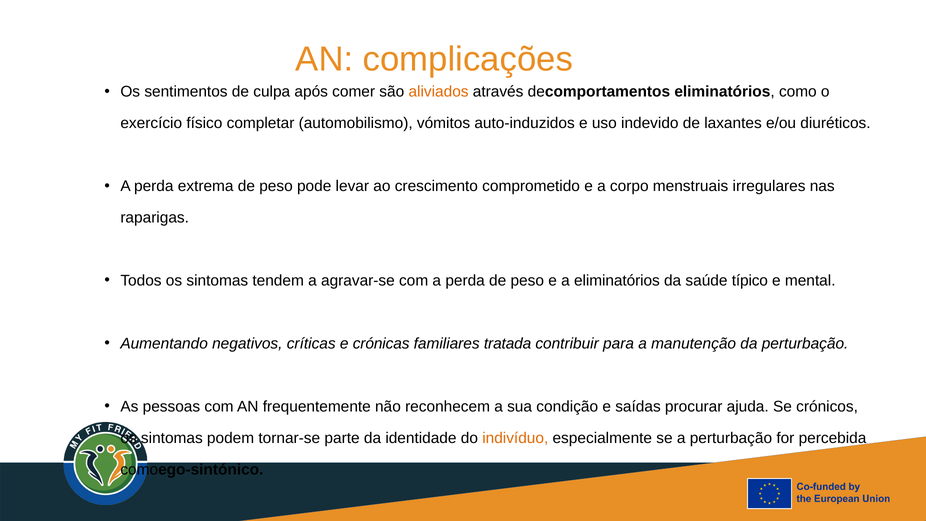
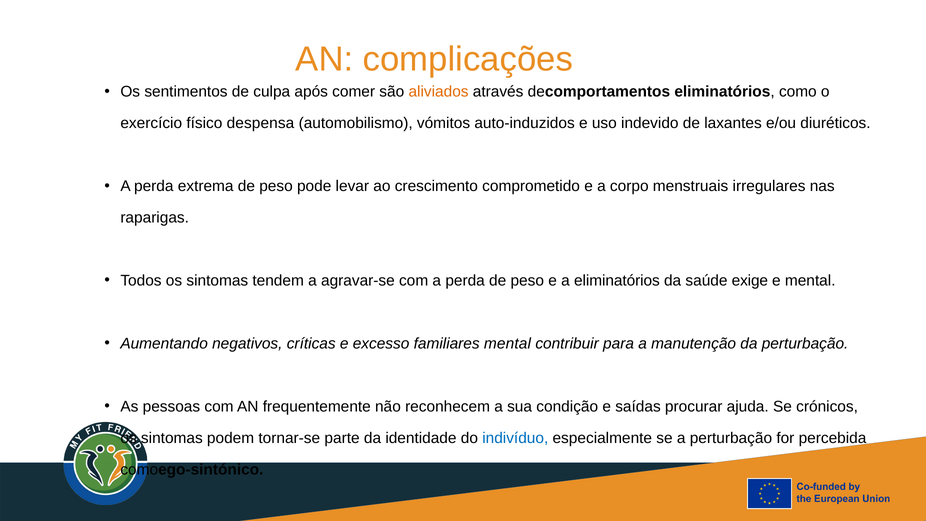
completar: completar -> despensa
típico: típico -> exige
crónicas: crónicas -> excesso
familiares tratada: tratada -> mental
indivíduo colour: orange -> blue
